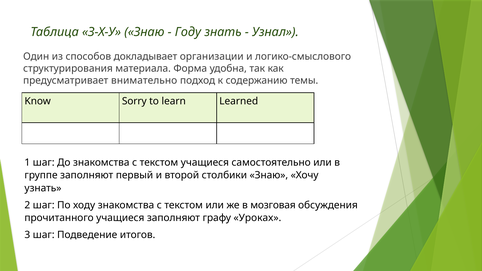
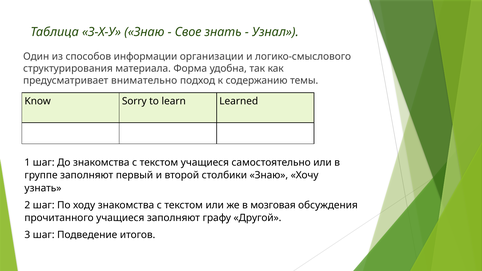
Году: Году -> Свое
докладывает: докладывает -> информации
Уроках: Уроках -> Другой
